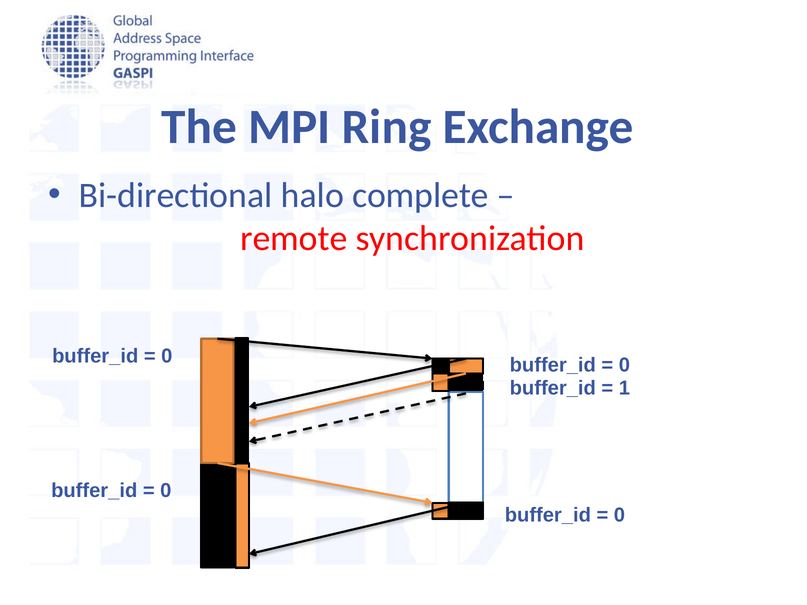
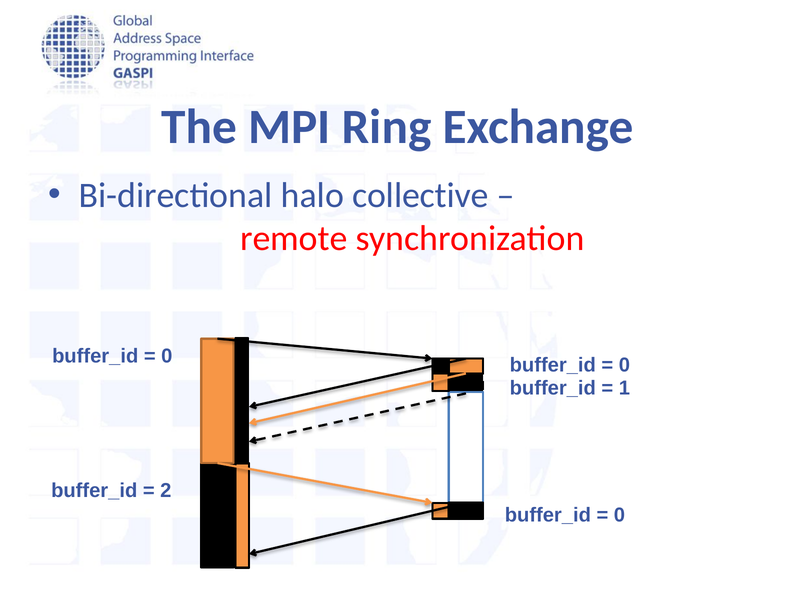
complete: complete -> collective
0 at (166, 491): 0 -> 2
